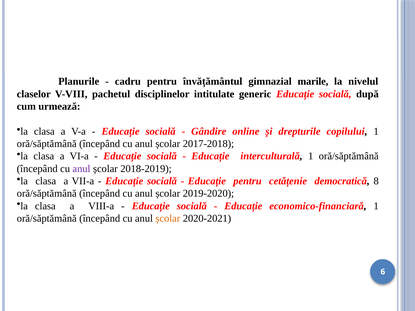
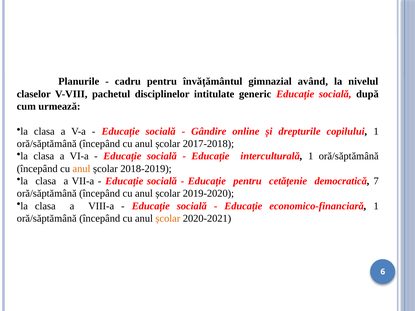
marile: marile -> având
anul at (82, 169) colour: purple -> orange
8: 8 -> 7
